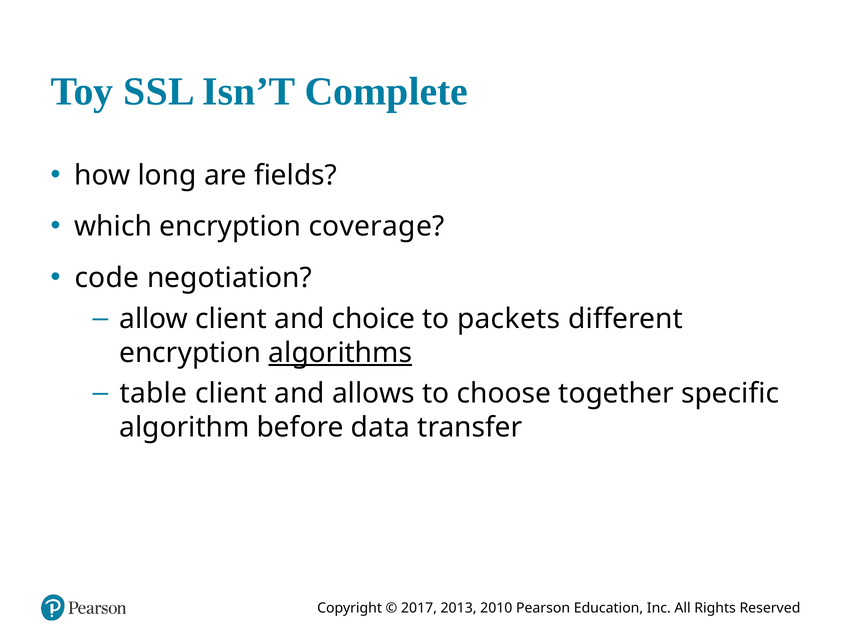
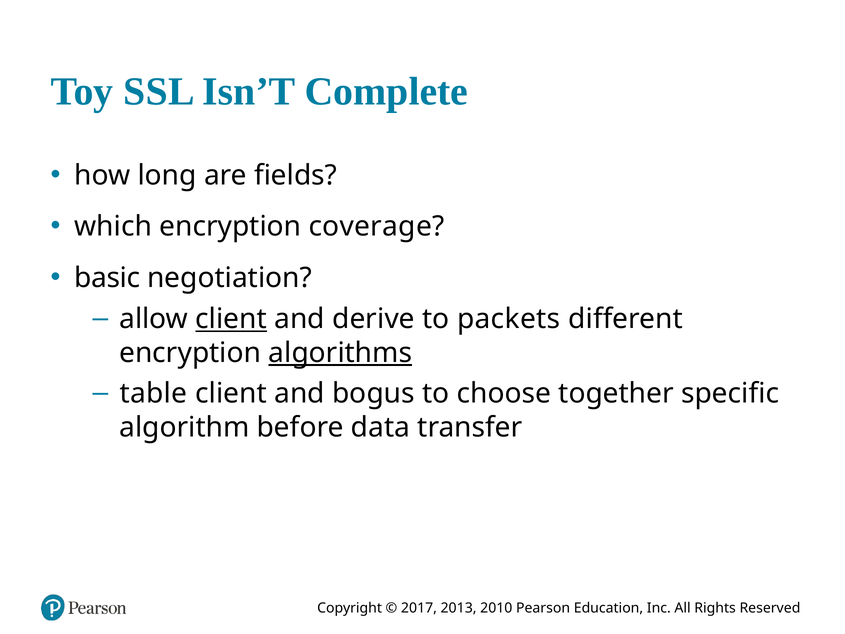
code: code -> basic
client at (231, 319) underline: none -> present
choice: choice -> derive
allows: allows -> bogus
